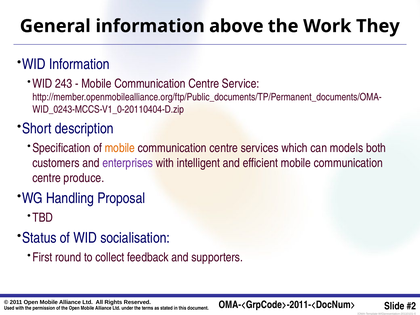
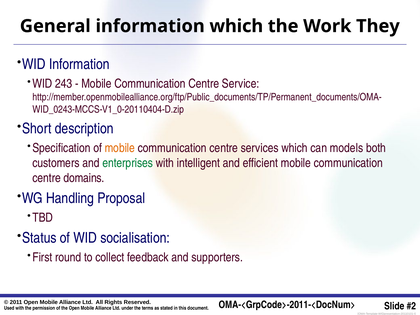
information above: above -> which
enterprises colour: purple -> green
produce: produce -> domains
